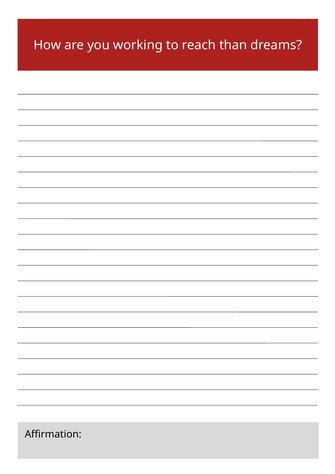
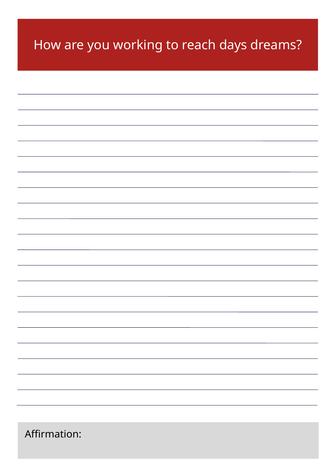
than: than -> days
